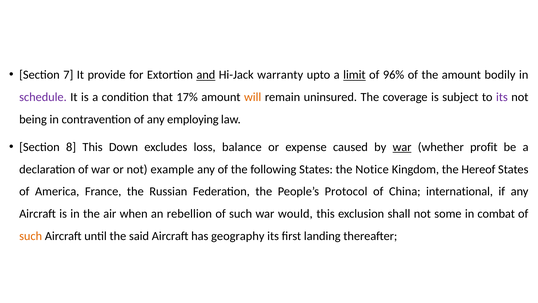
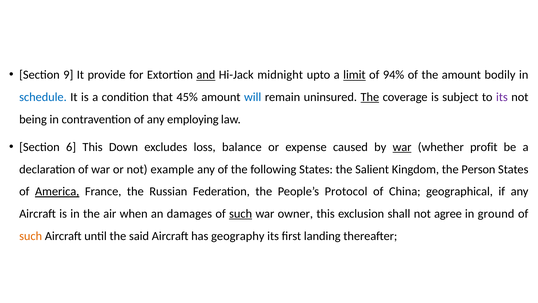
7: 7 -> 9
warranty: warranty -> midnight
96%: 96% -> 94%
schedule colour: purple -> blue
17%: 17% -> 45%
will colour: orange -> blue
The at (370, 97) underline: none -> present
8: 8 -> 6
Notice: Notice -> Salient
Hereof: Hereof -> Person
America underline: none -> present
international: international -> geographical
rebellion: rebellion -> damages
such at (241, 213) underline: none -> present
would: would -> owner
some: some -> agree
combat: combat -> ground
